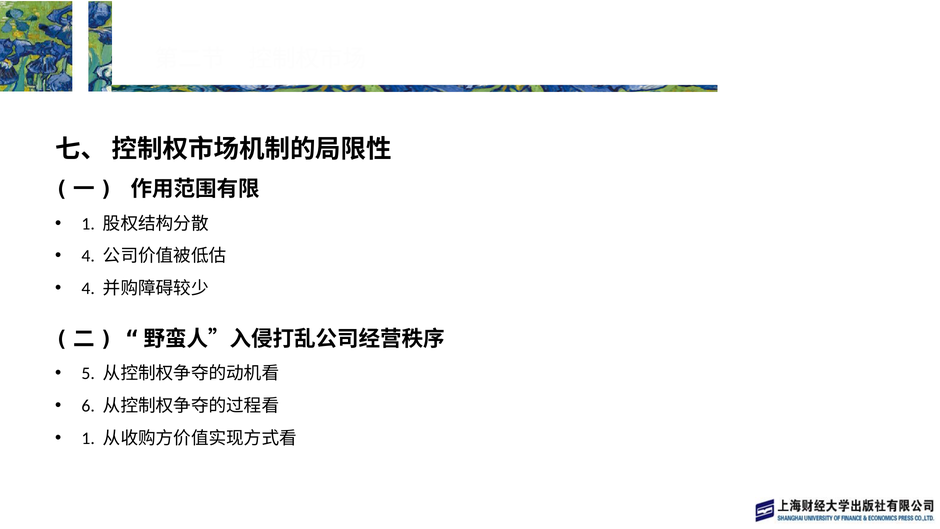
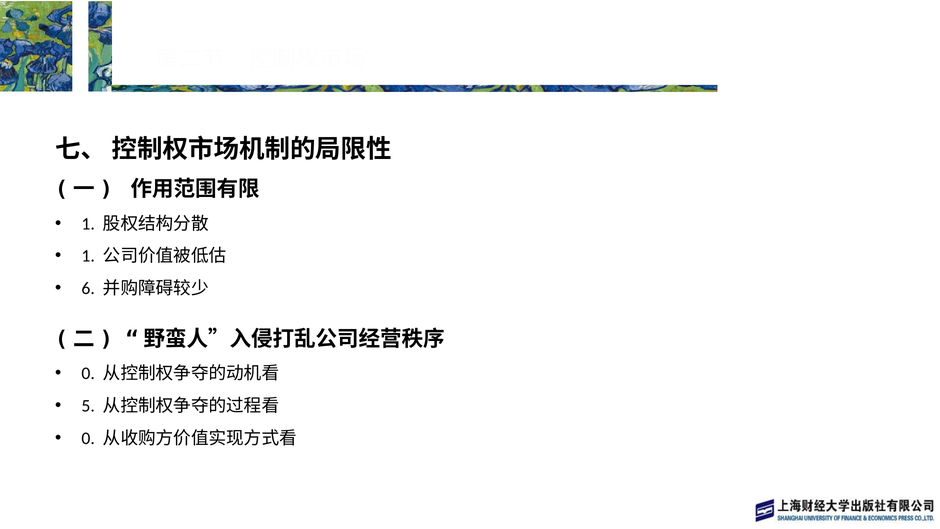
4 at (88, 256): 4 -> 1
4 at (88, 288): 4 -> 6
5 at (88, 373): 5 -> 0
6: 6 -> 5
1 at (88, 438): 1 -> 0
